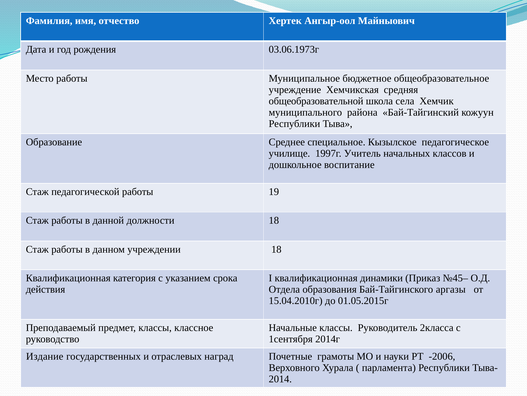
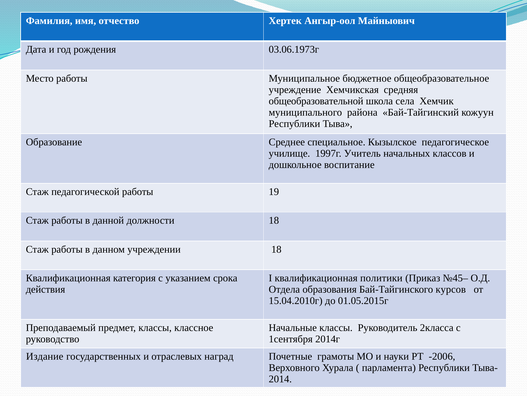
динамики: динамики -> политики
аргазы: аргазы -> курсов
